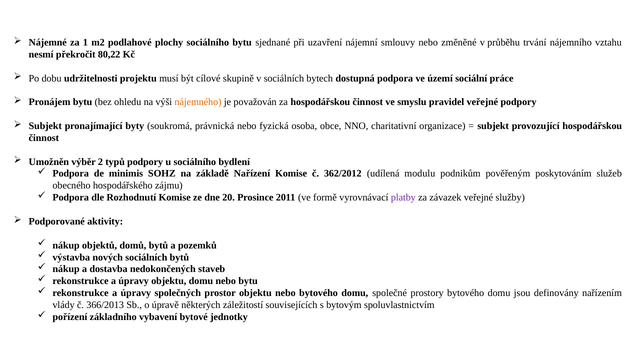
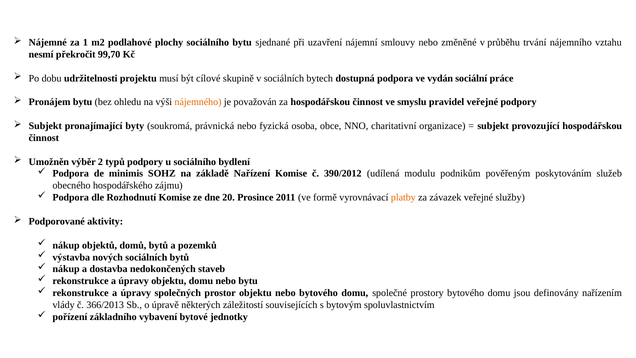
80,22: 80,22 -> 99,70
území: území -> vydán
362/2012: 362/2012 -> 390/2012
platby colour: purple -> orange
